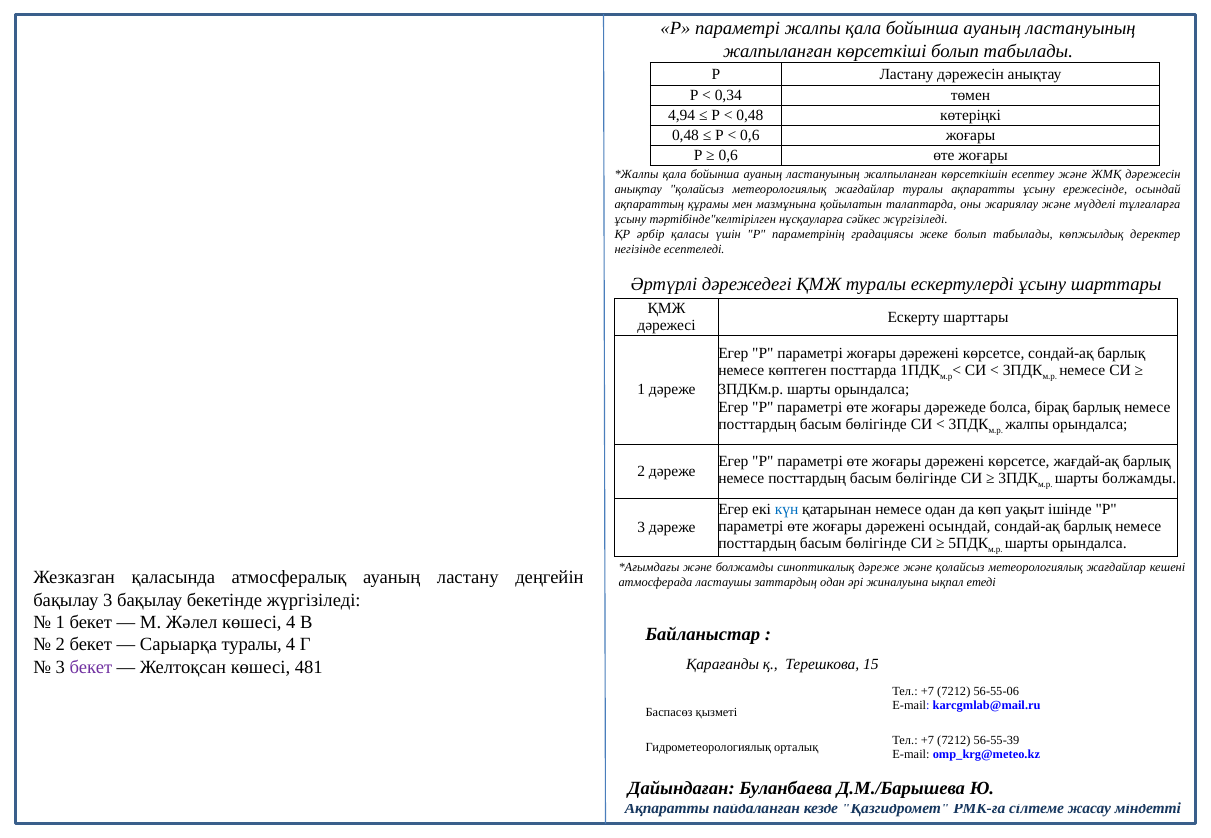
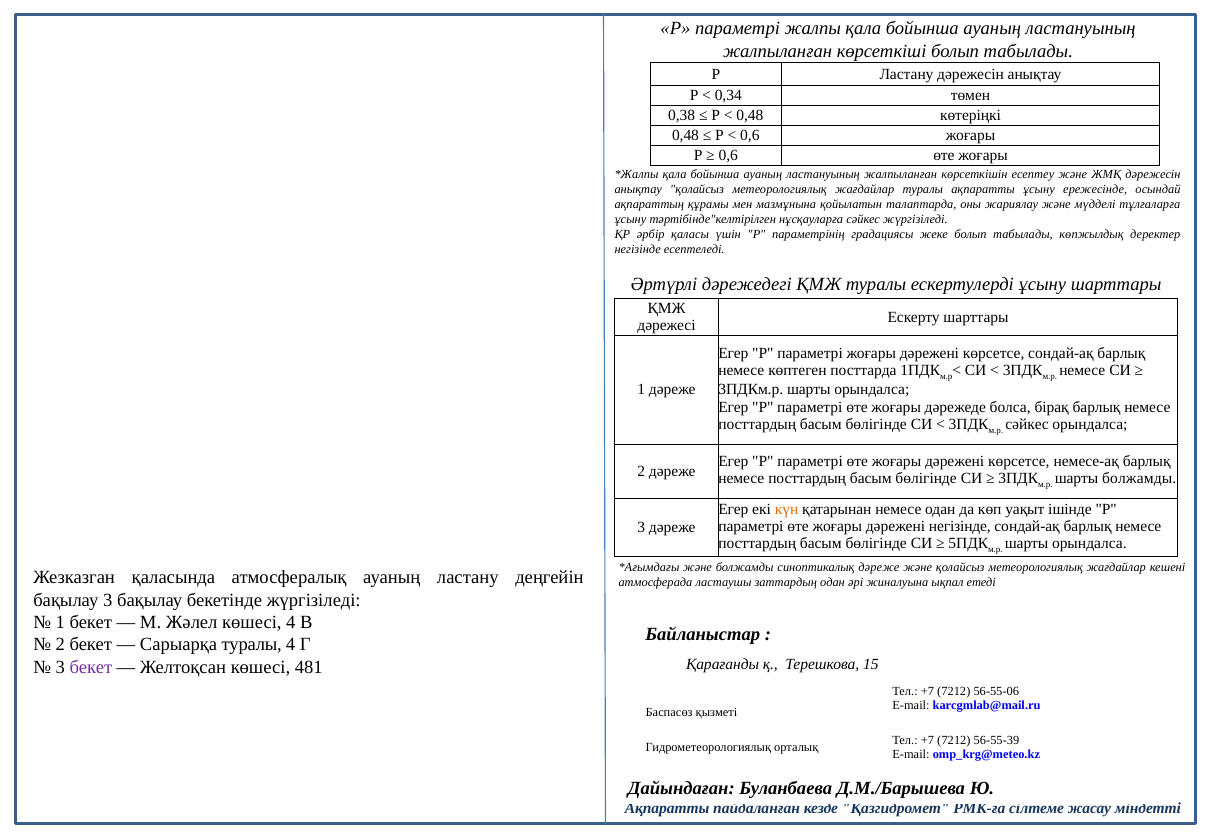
4,94: 4,94 -> 0,38
жалпы at (1027, 424): жалпы -> сәйкес
жағдай-ақ: жағдай-ақ -> немесе-ақ
күн colour: blue -> orange
дәрежені осындай: осындай -> негізінде
